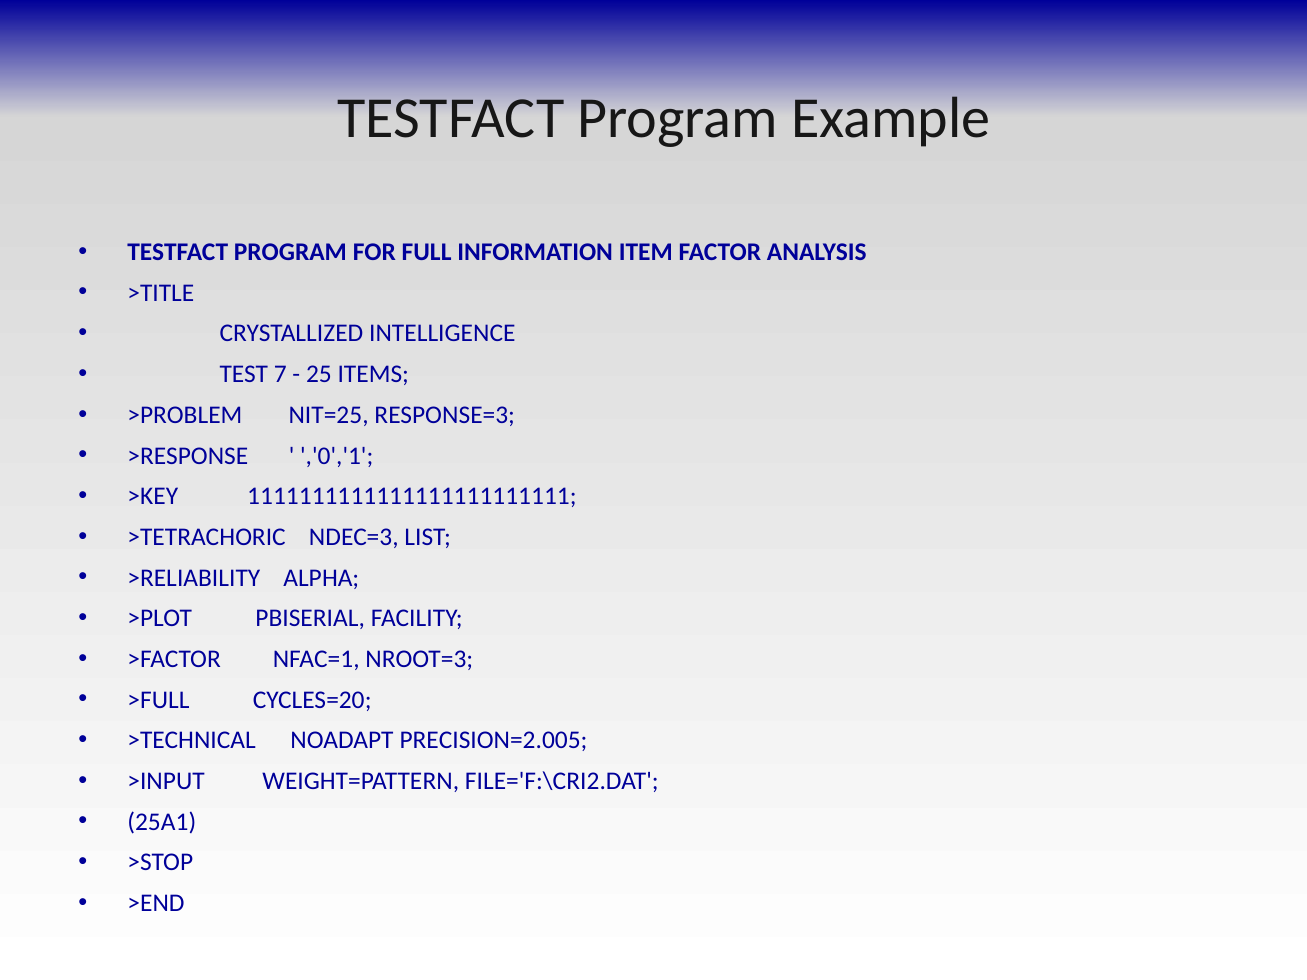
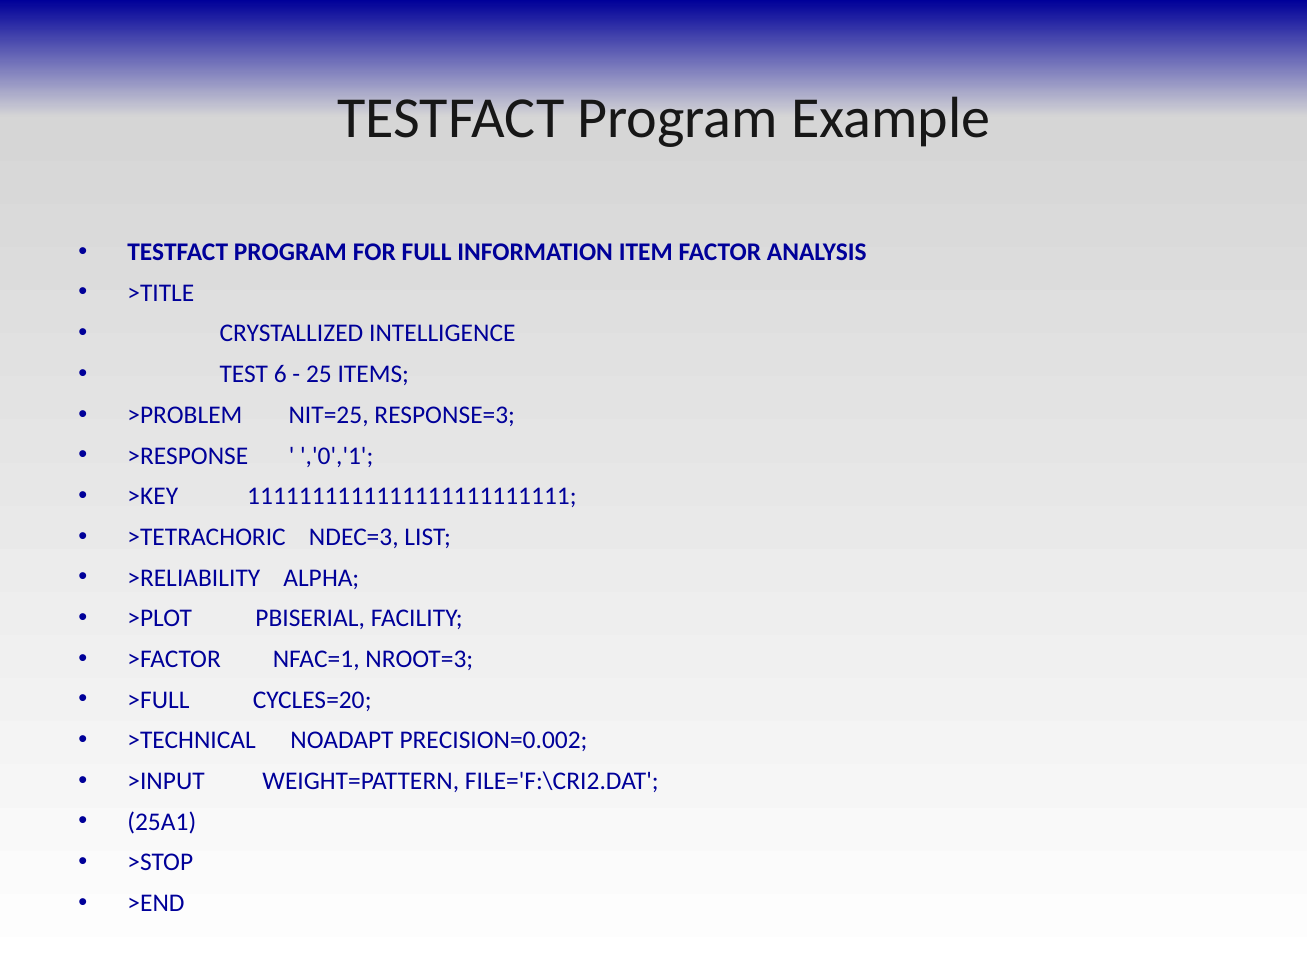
7: 7 -> 6
PRECISION=2.005: PRECISION=2.005 -> PRECISION=0.002
